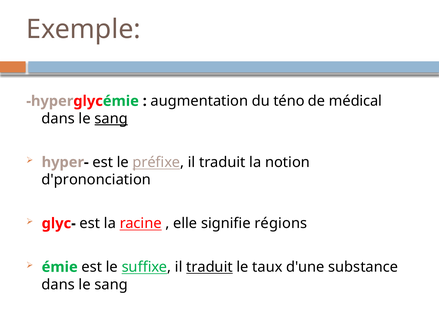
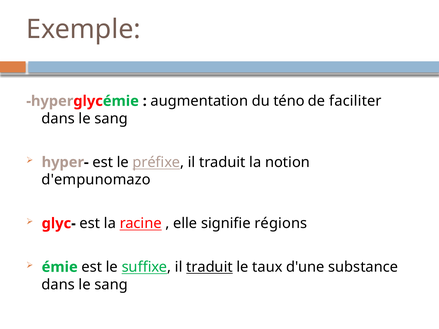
médical: médical -> faciliter
sang at (111, 119) underline: present -> none
d'prononciation: d'prononciation -> d'empunomazo
